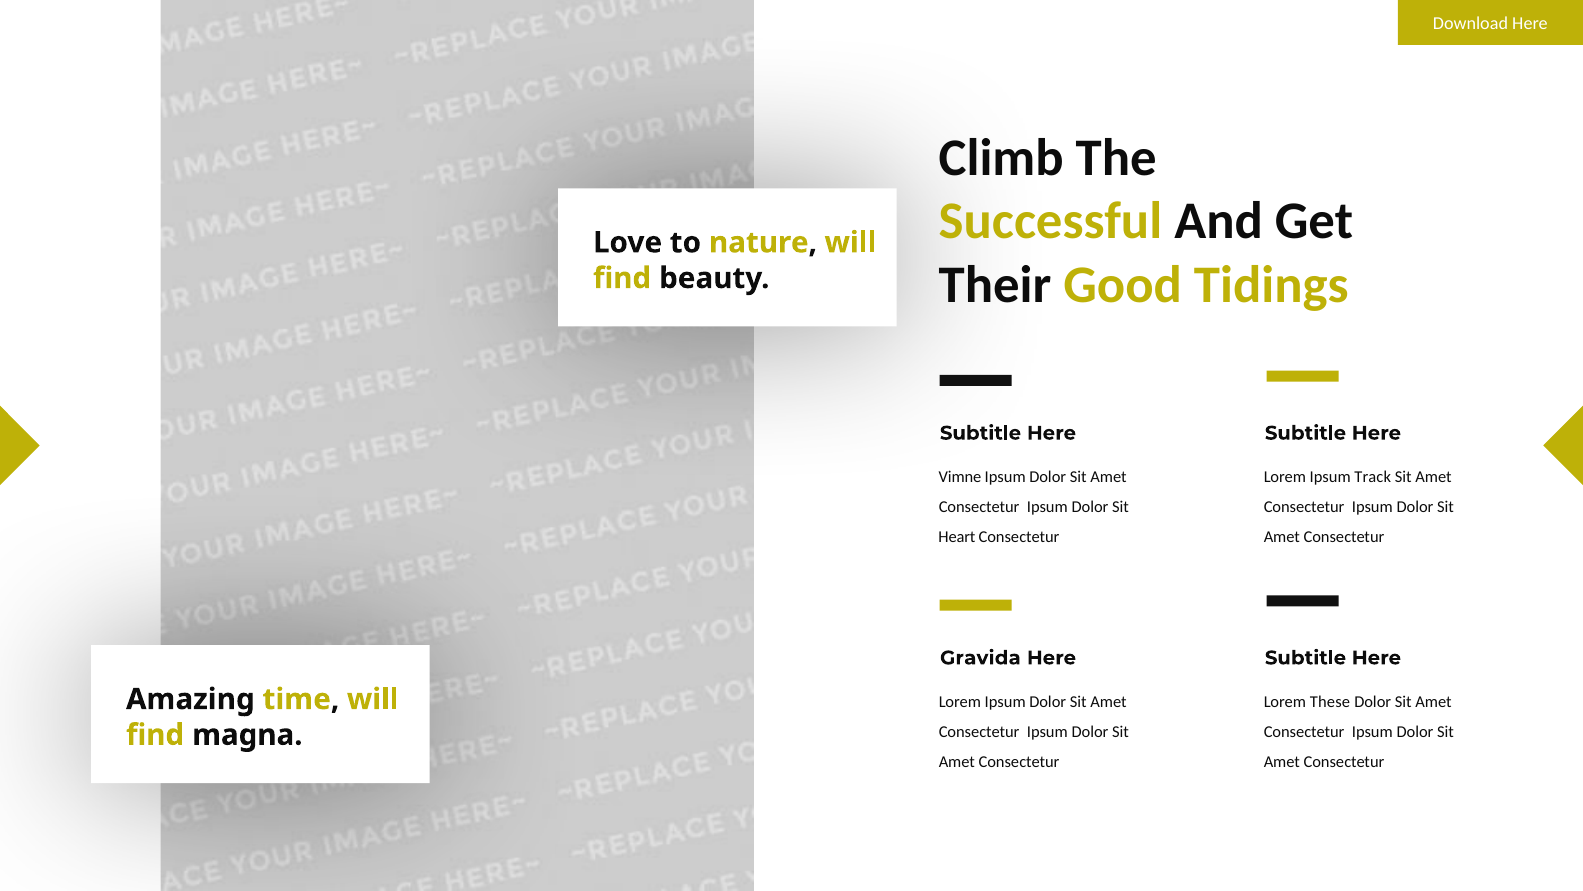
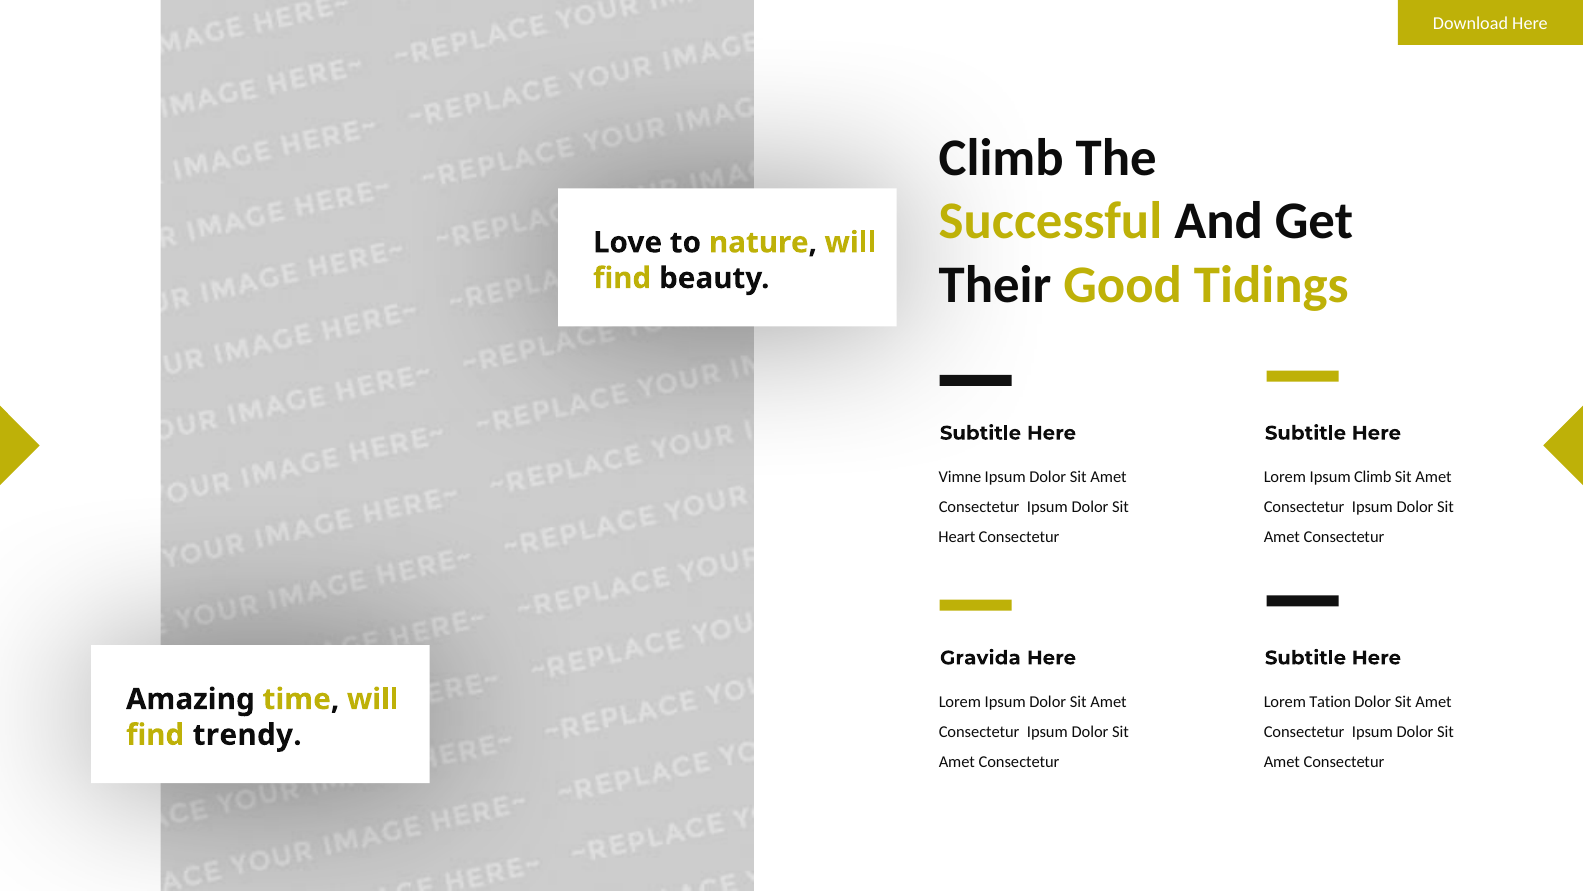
Ipsum Track: Track -> Climb
These: These -> Tation
magna: magna -> trendy
